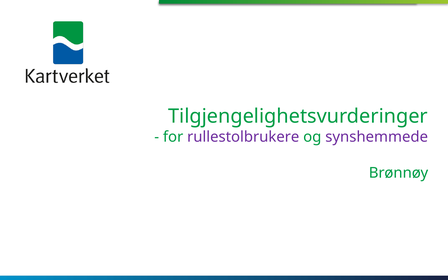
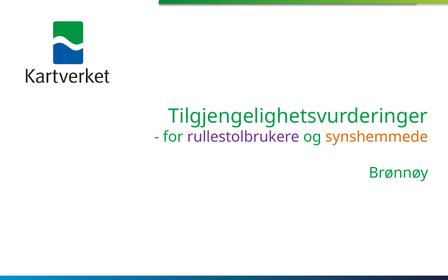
synshemmede colour: purple -> orange
